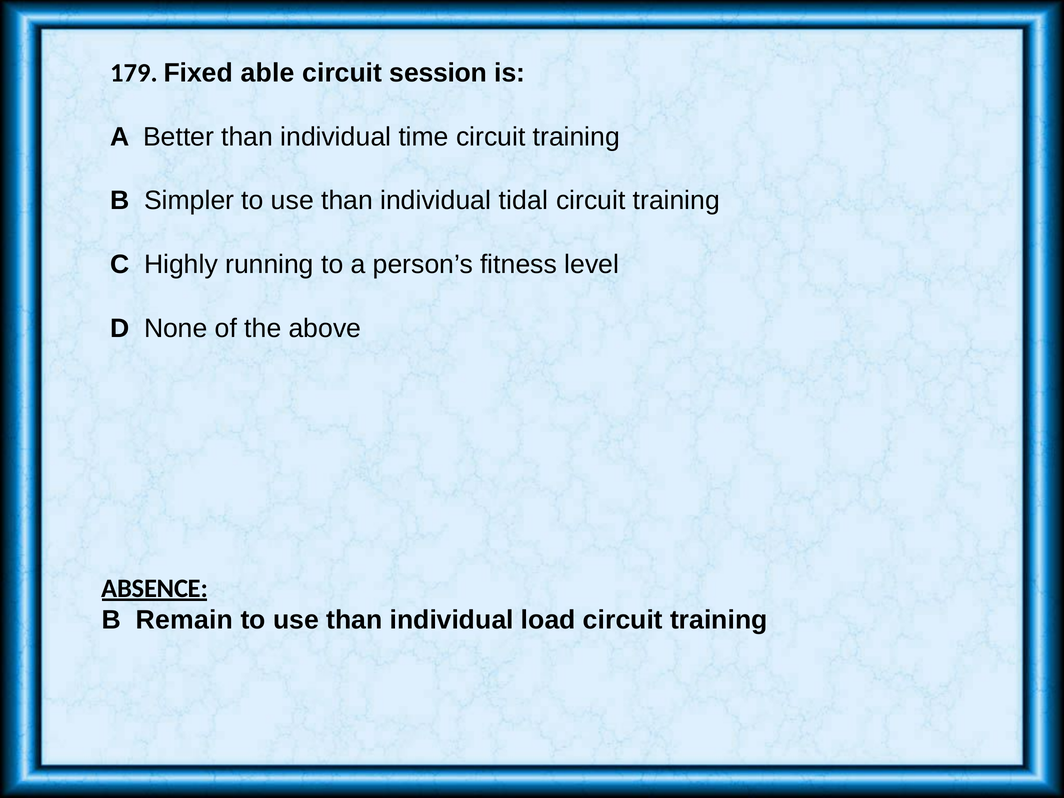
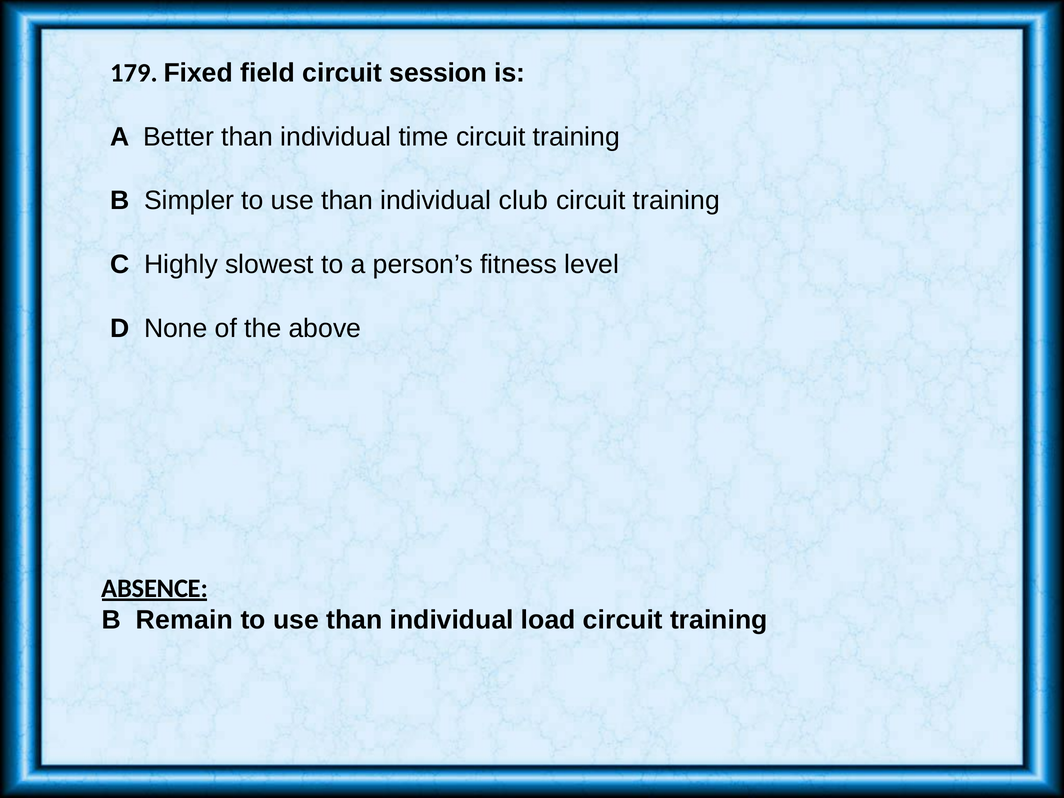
able: able -> field
tidal: tidal -> club
running: running -> slowest
